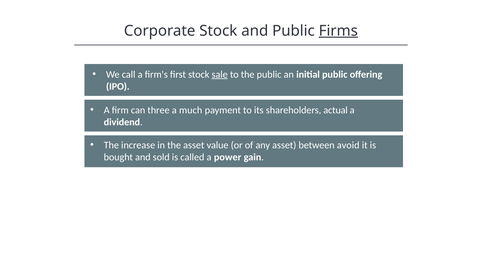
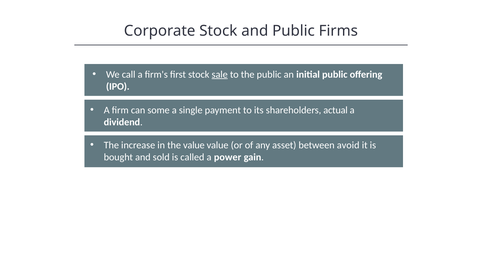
Firms underline: present -> none
three: three -> some
much: much -> single
the asset: asset -> value
